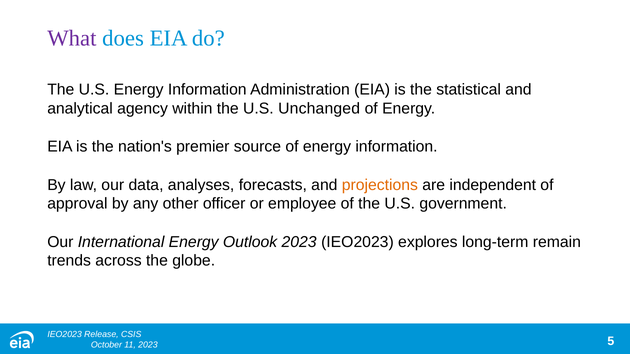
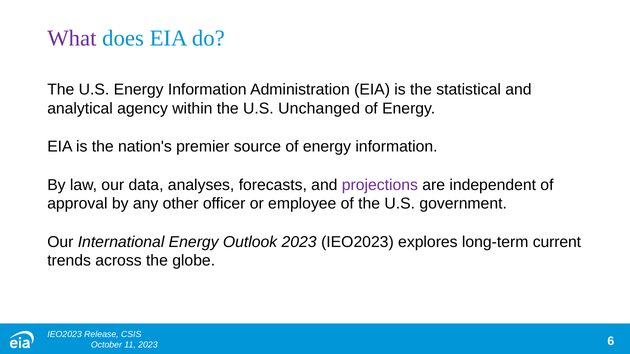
projections colour: orange -> purple
remain: remain -> current
5: 5 -> 6
